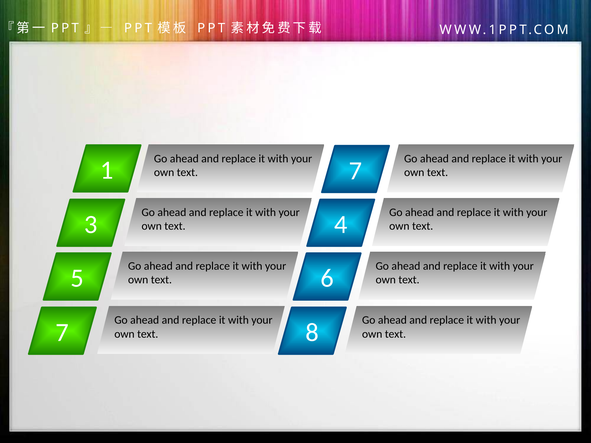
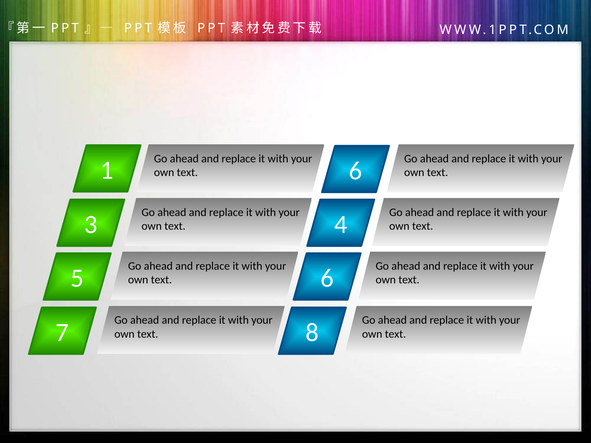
text 7: 7 -> 6
